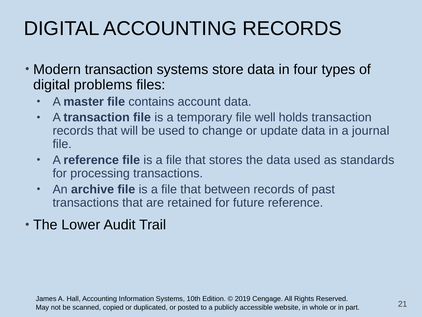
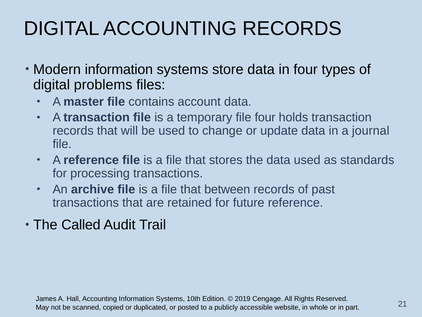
Modern transaction: transaction -> information
file well: well -> four
Lower: Lower -> Called
